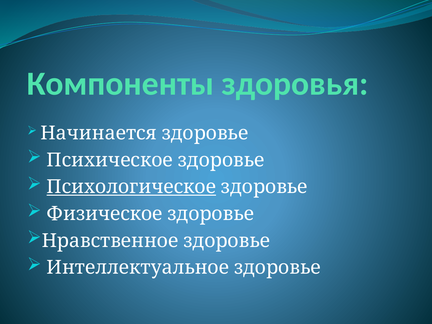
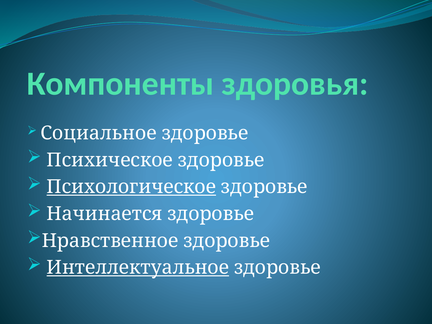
Начинается: Начинается -> Социальное
Физическое: Физическое -> Начинается
Интеллектуальное underline: none -> present
